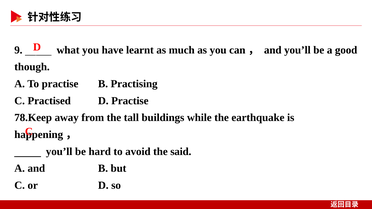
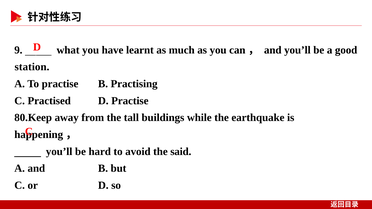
though: though -> station
78.Keep: 78.Keep -> 80.Keep
